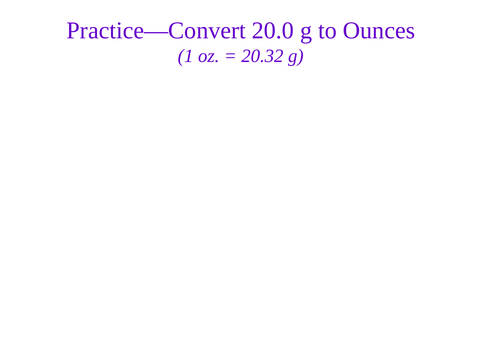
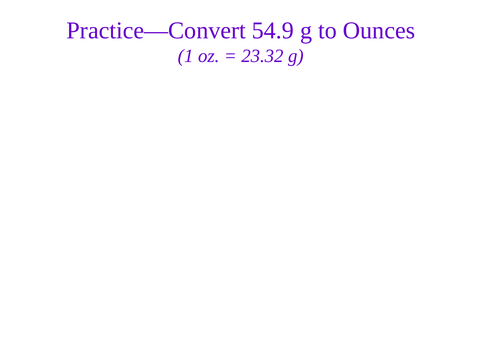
20.0: 20.0 -> 54.9
20.32: 20.32 -> 23.32
